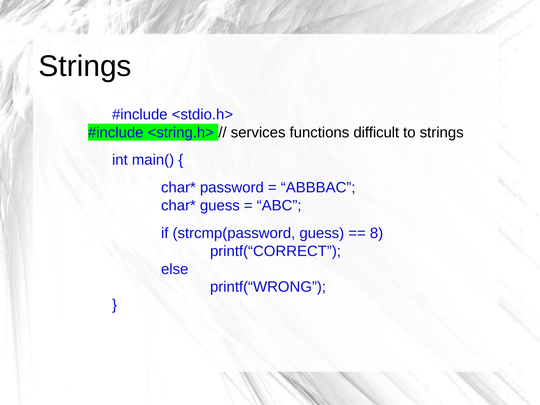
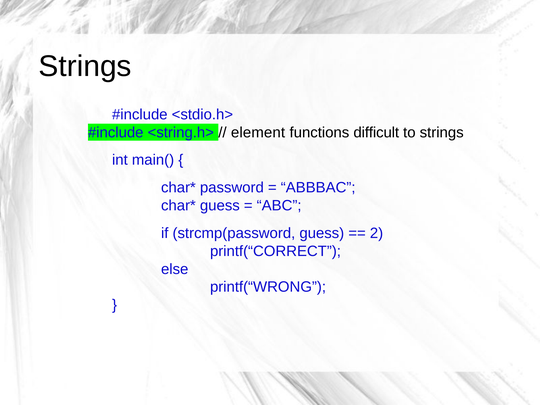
services: services -> element
8: 8 -> 2
